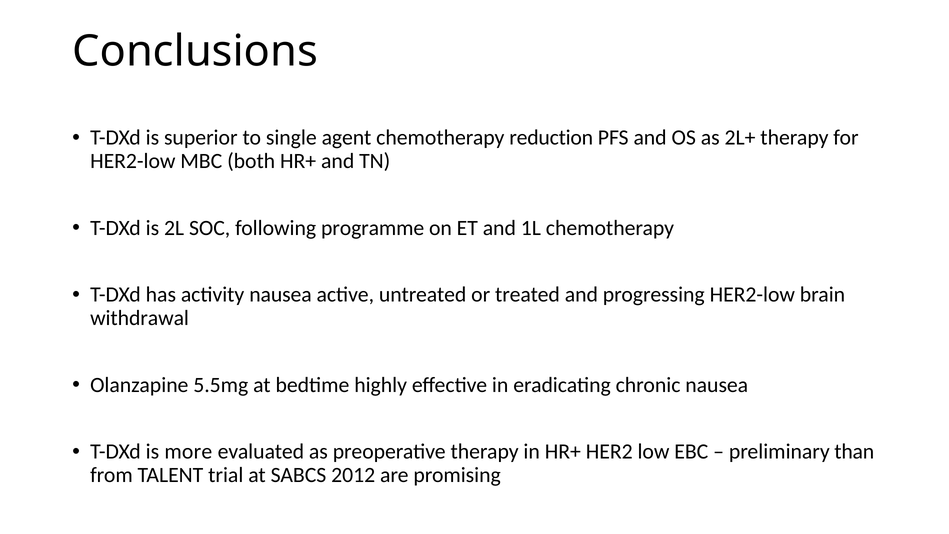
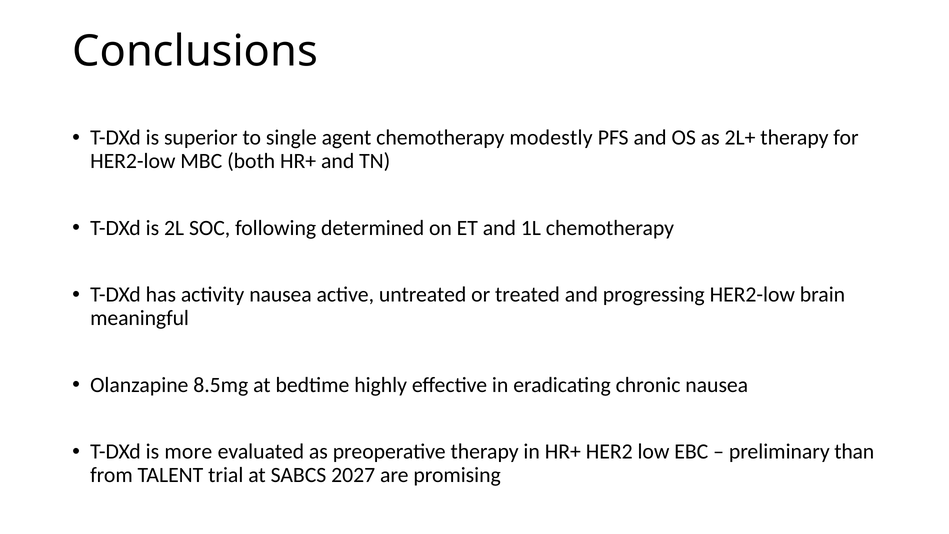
reduction: reduction -> modestly
programme: programme -> determined
withdrawal: withdrawal -> meaningful
5.5mg: 5.5mg -> 8.5mg
2012: 2012 -> 2027
